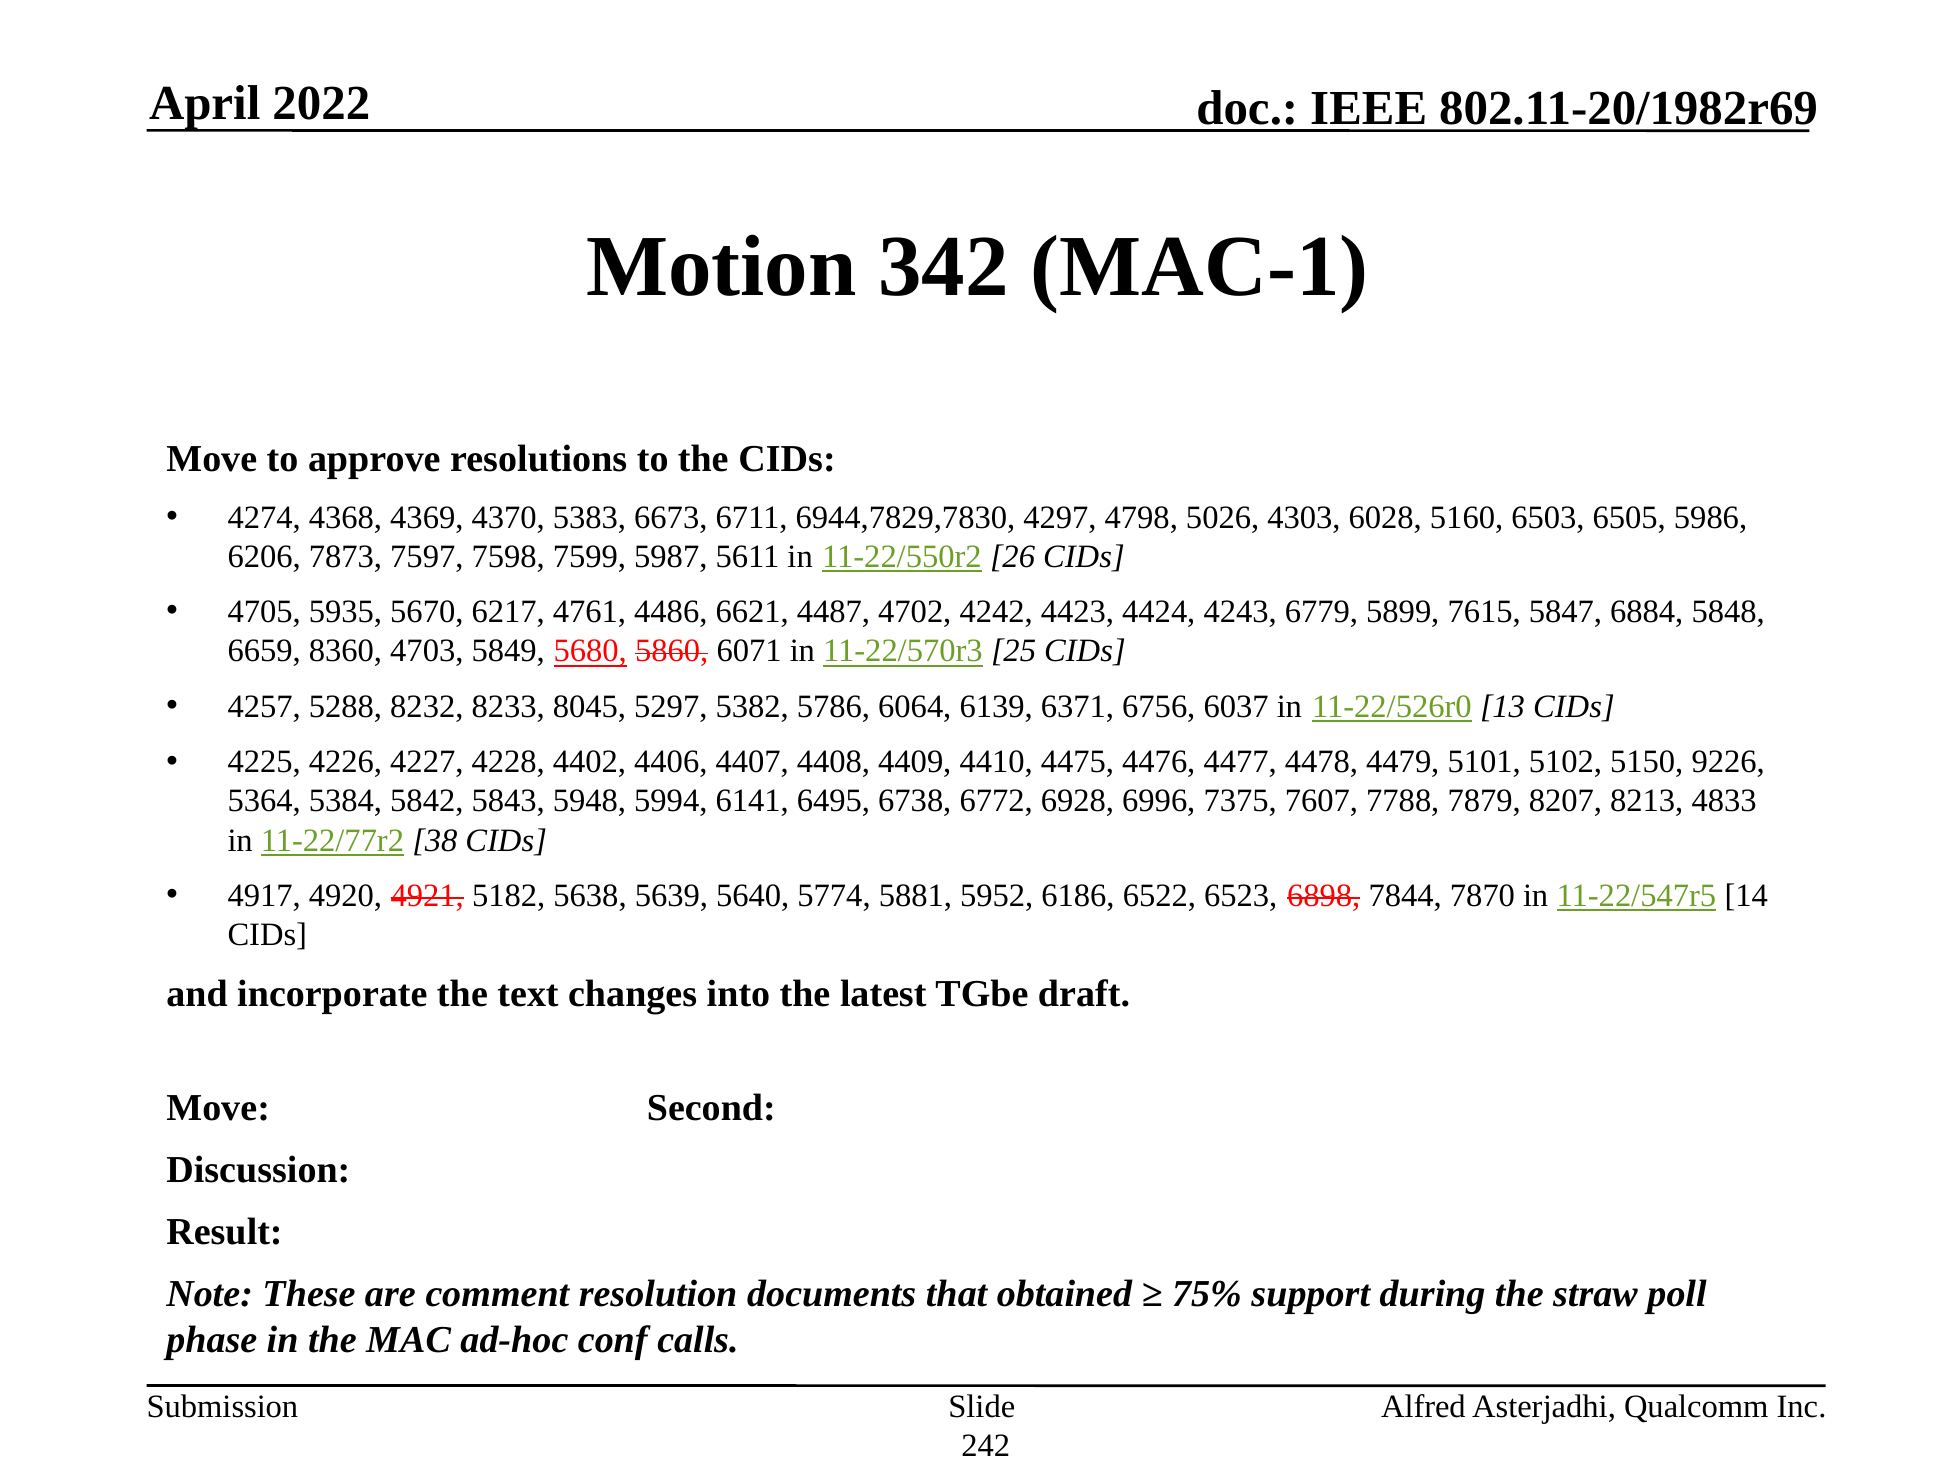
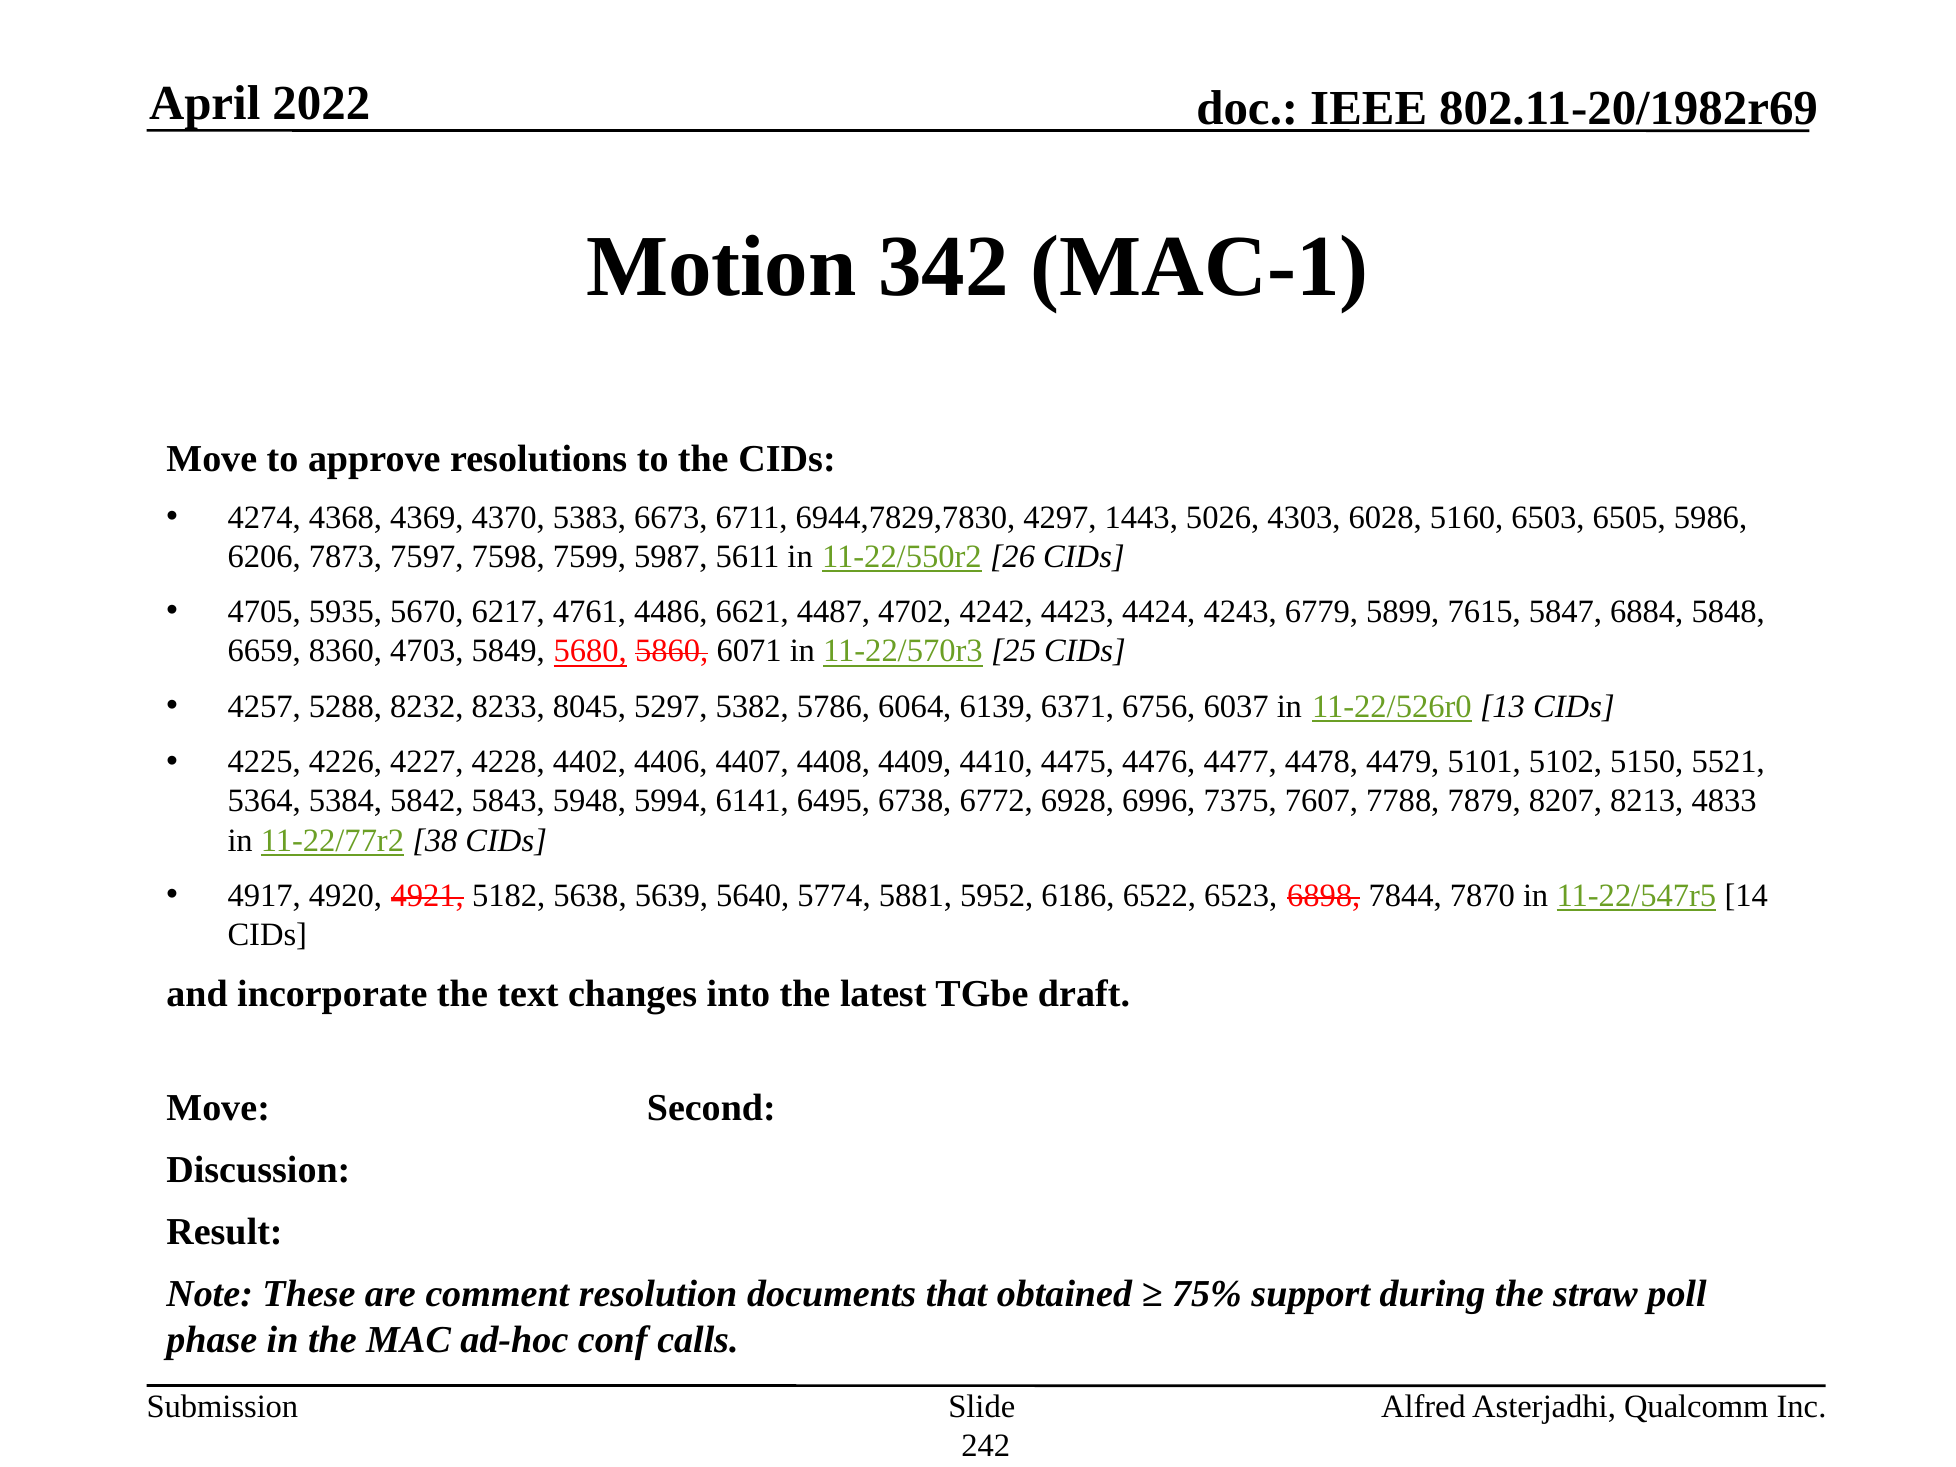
4798: 4798 -> 1443
9226: 9226 -> 5521
